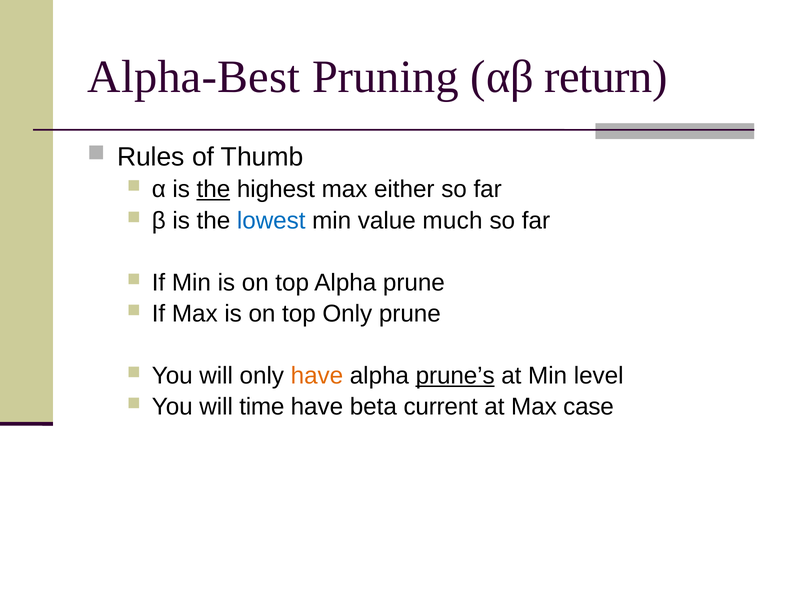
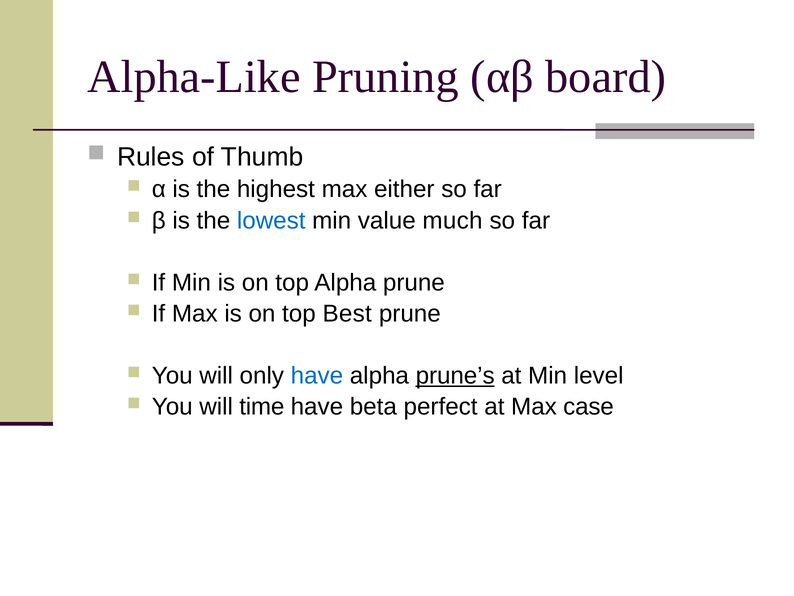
Alpha-Best: Alpha-Best -> Alpha-Like
return: return -> board
the at (213, 189) underline: present -> none
top Only: Only -> Best
have at (317, 375) colour: orange -> blue
current: current -> perfect
